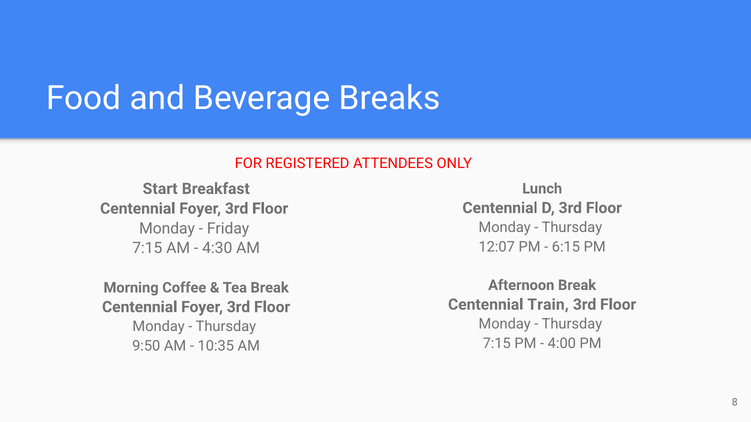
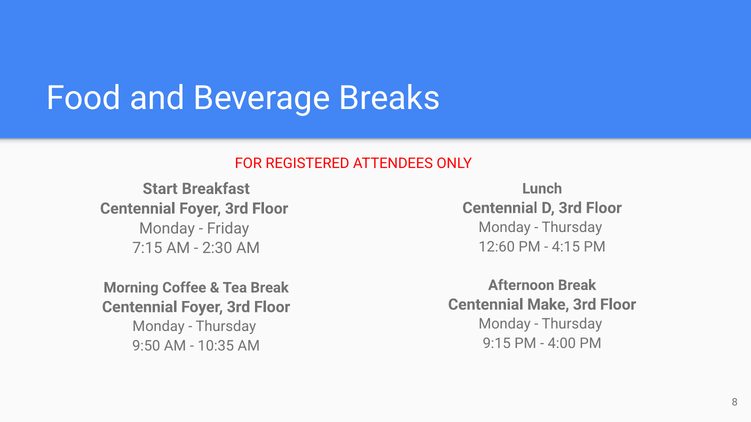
12:07: 12:07 -> 12:60
6:15: 6:15 -> 4:15
4:30: 4:30 -> 2:30
Train: Train -> Make
7:15 at (497, 344): 7:15 -> 9:15
